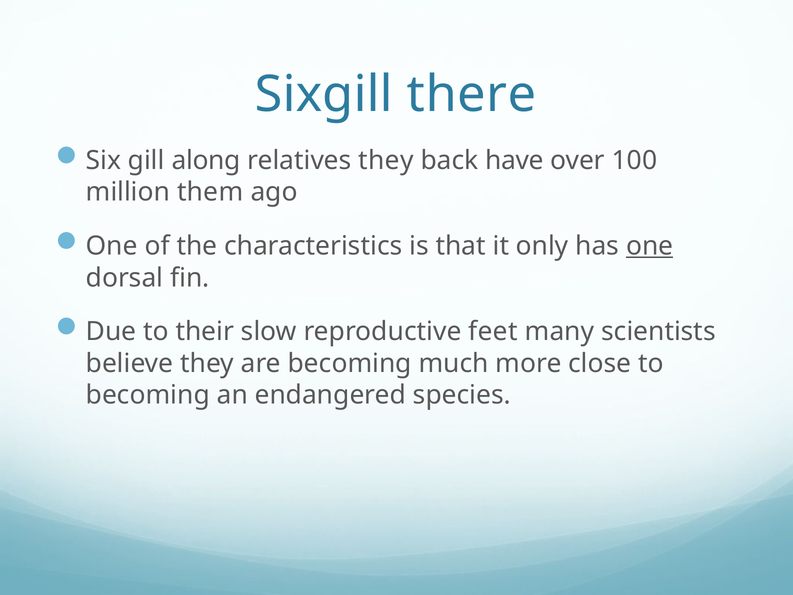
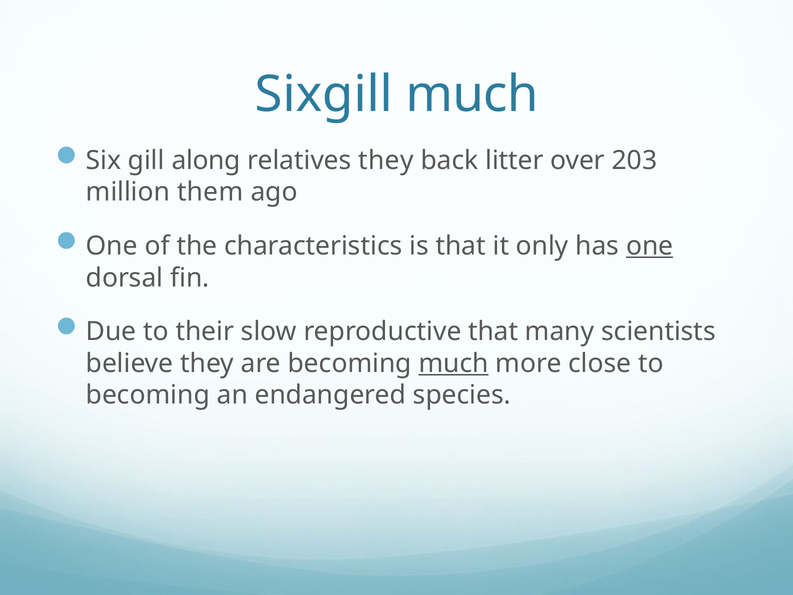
Sixgill there: there -> much
have: have -> litter
100: 100 -> 203
reproductive feet: feet -> that
much at (454, 363) underline: none -> present
